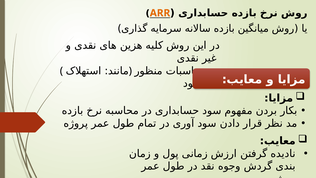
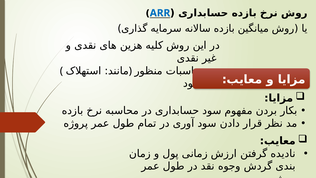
ARR colour: orange -> blue
